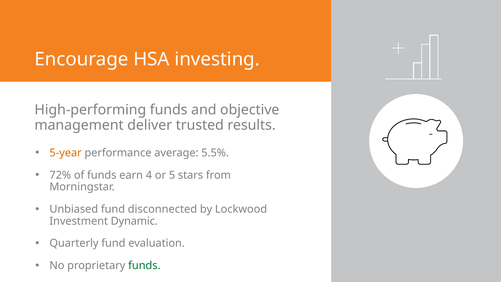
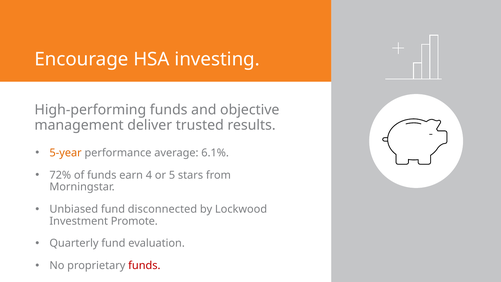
5.5%: 5.5% -> 6.1%
Dynamic: Dynamic -> Promote
funds at (144, 265) colour: green -> red
